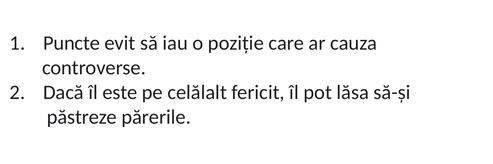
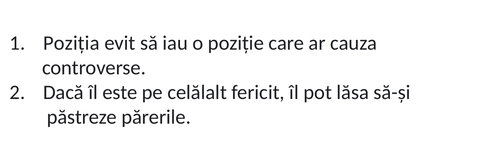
Puncte: Puncte -> Poziția
